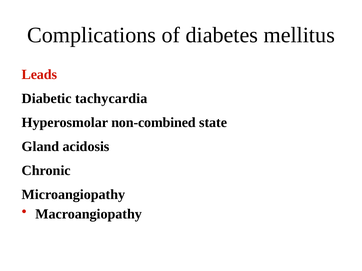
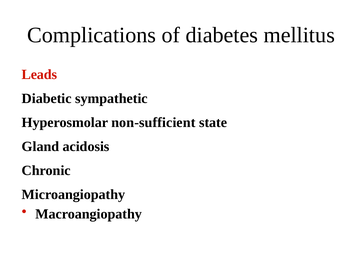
tachycardia: tachycardia -> sympathetic
non-combined: non-combined -> non-sufficient
